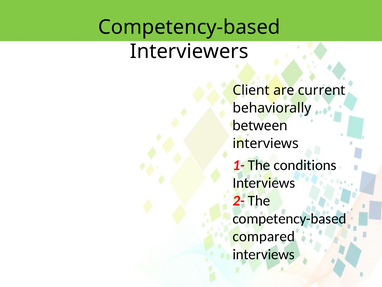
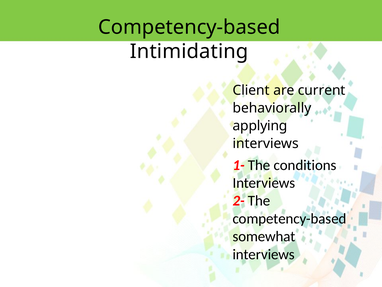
Interviewers: Interviewers -> Intimidating
between: between -> applying
compared: compared -> somewhat
